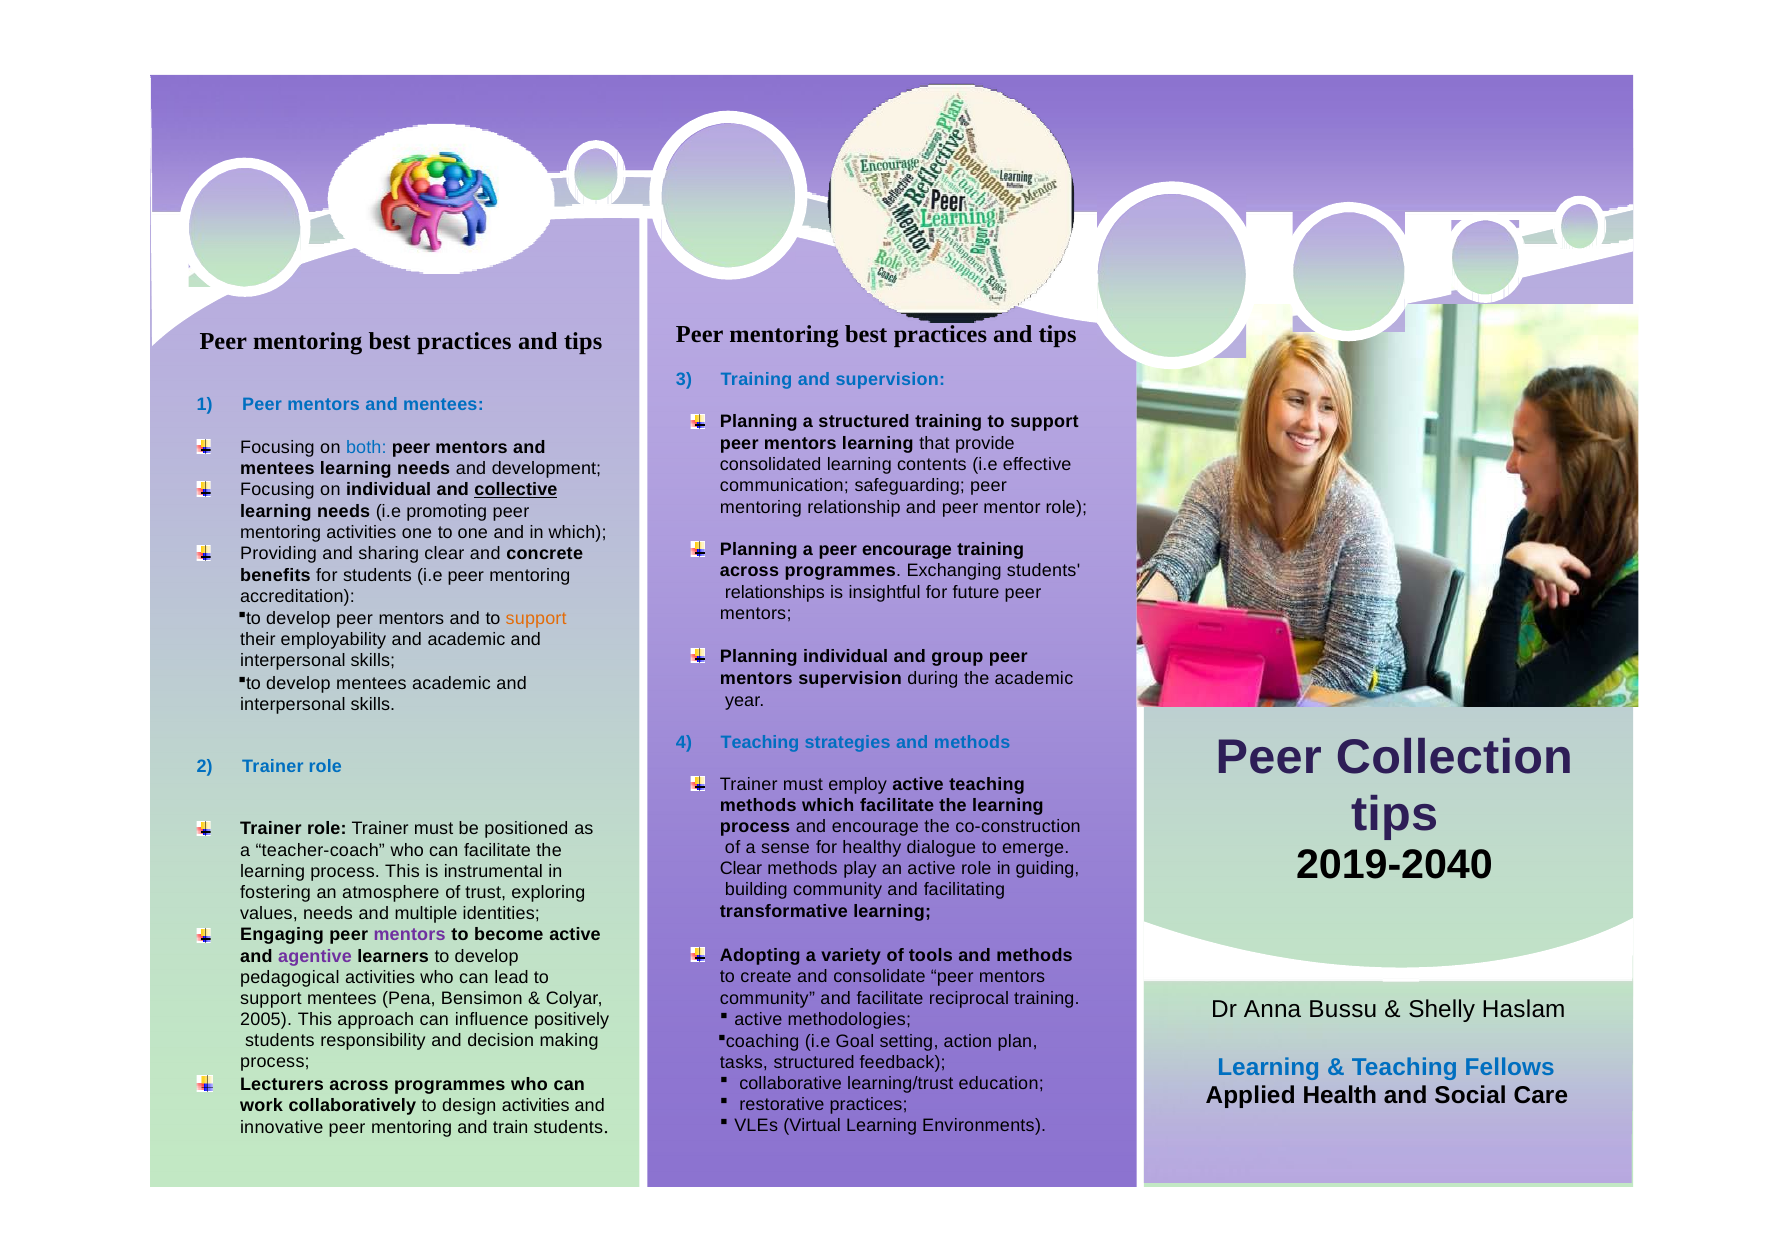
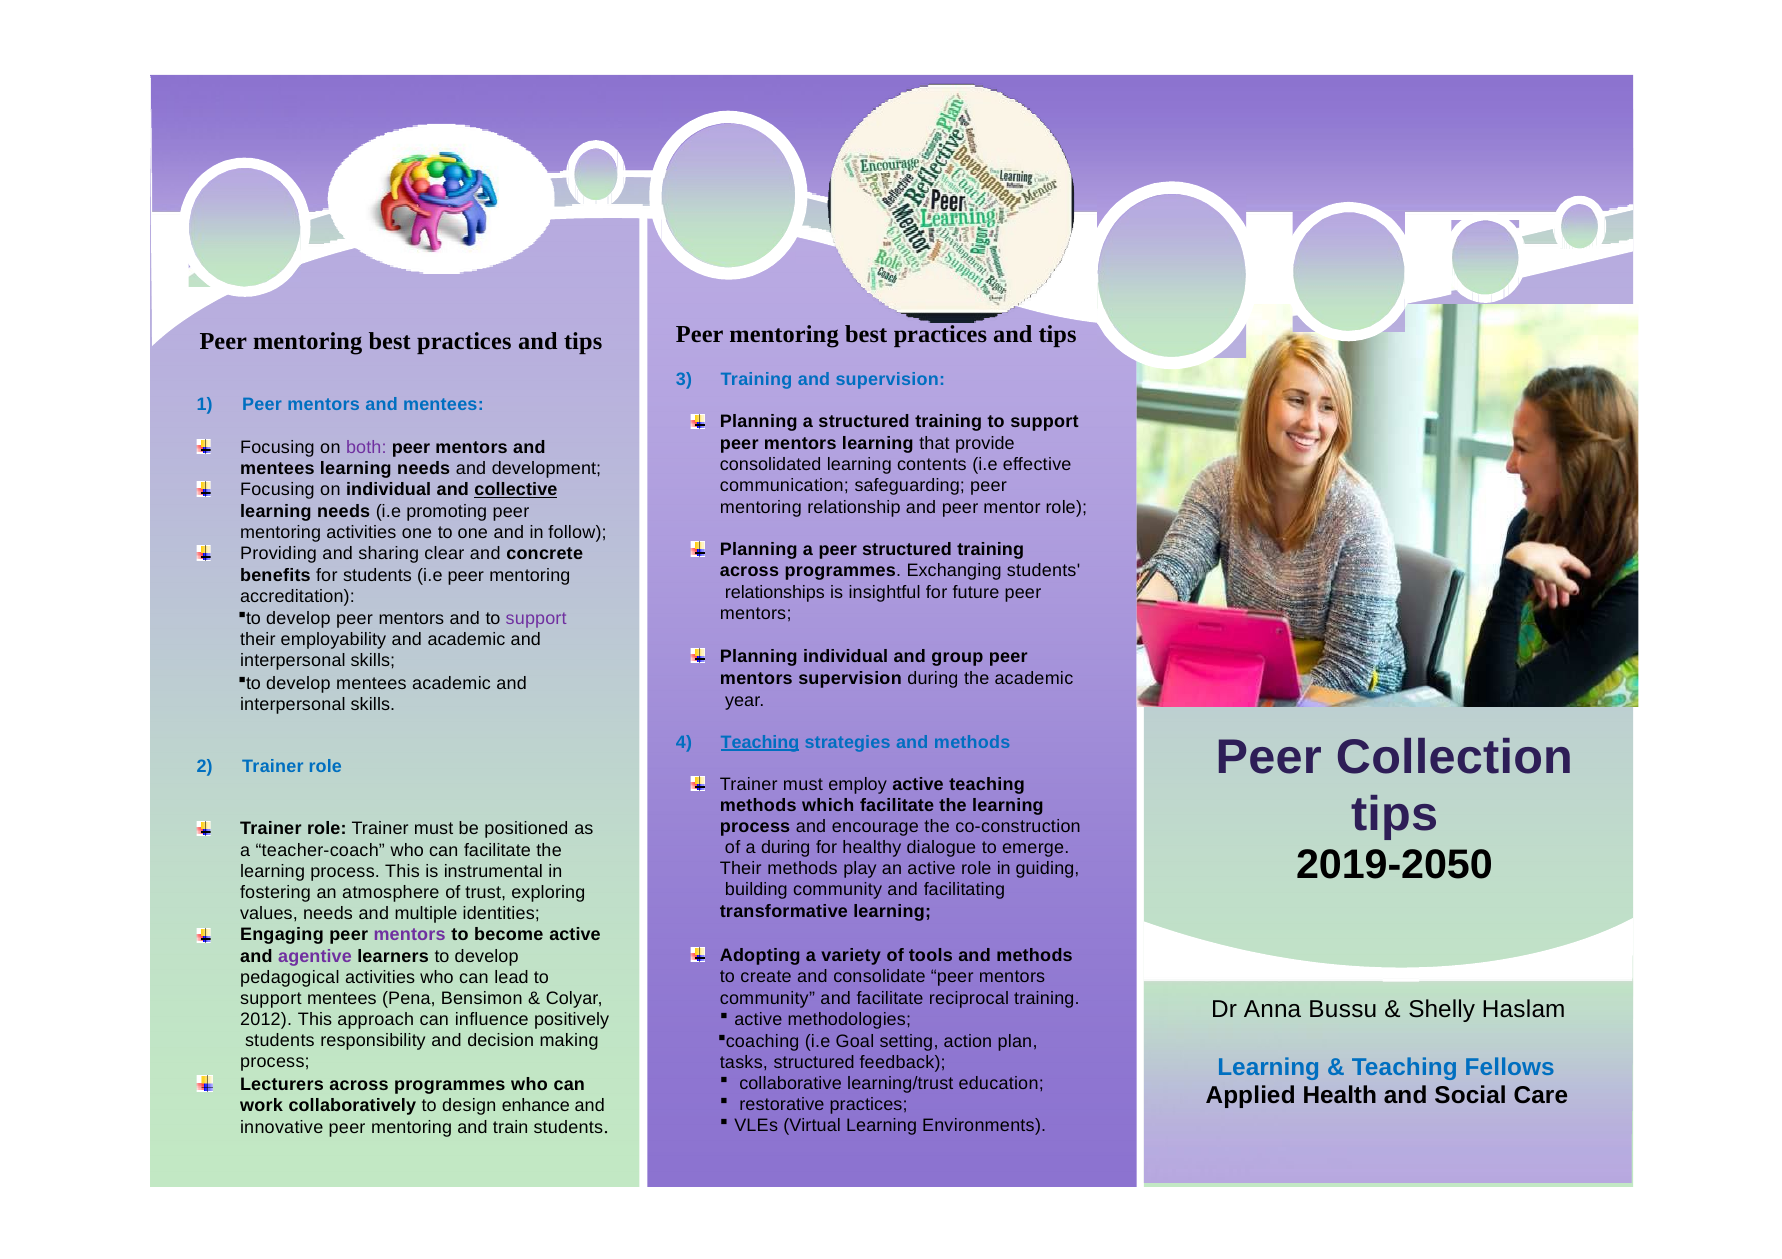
both colour: blue -> purple
in which: which -> follow
peer encourage: encourage -> structured
support at (536, 618) colour: orange -> purple
Teaching at (760, 742) underline: none -> present
a sense: sense -> during
2019-2040: 2019-2040 -> 2019-2050
Clear at (741, 869): Clear -> Their
2005: 2005 -> 2012
design activities: activities -> enhance
